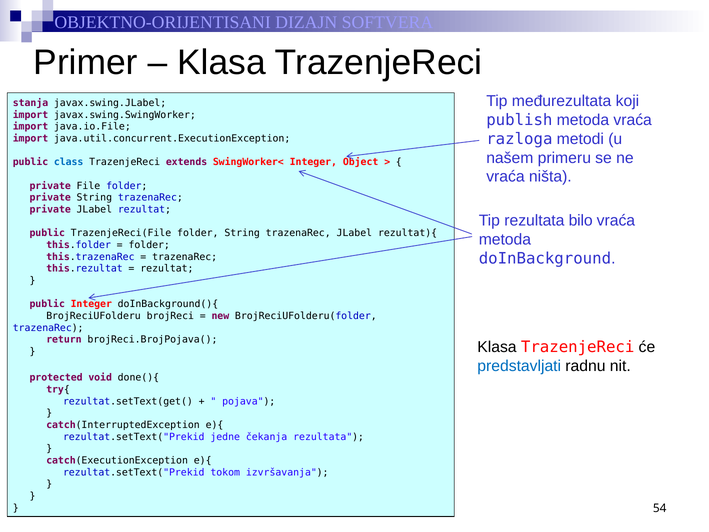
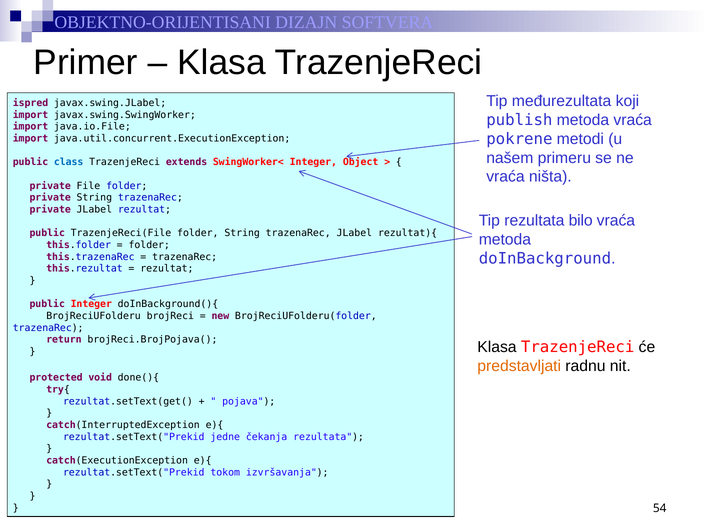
stanja: stanja -> ispred
razloga: razloga -> pokrene
predstavljati colour: blue -> orange
